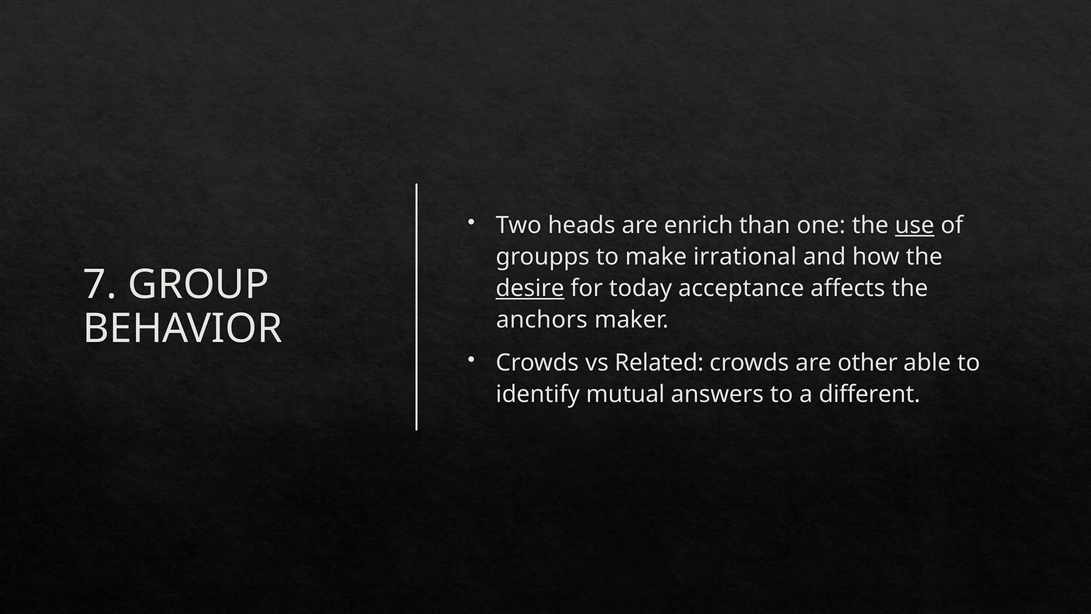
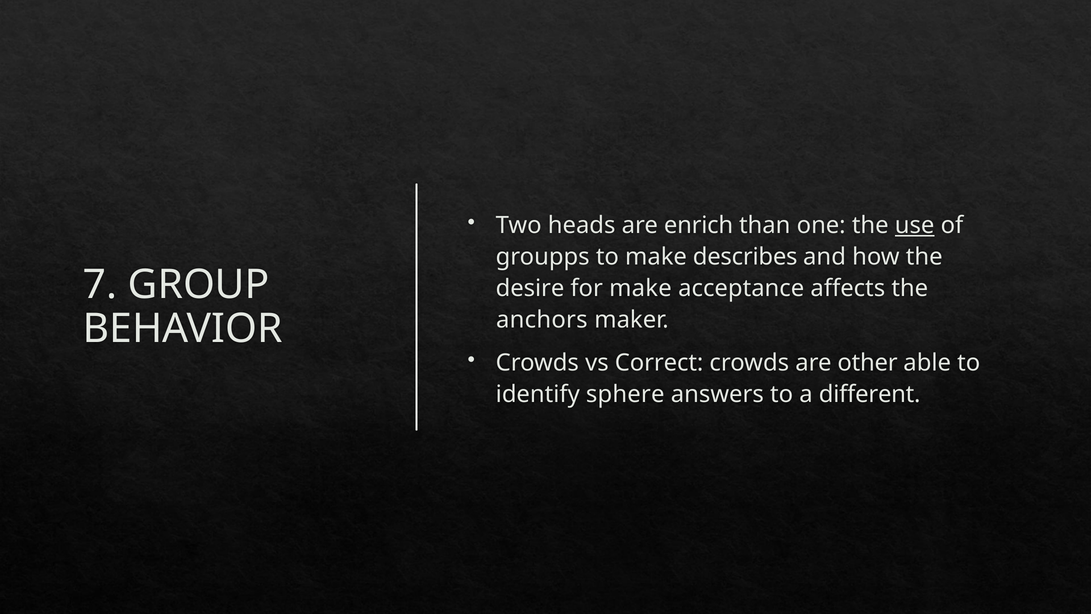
irrational: irrational -> describes
desire underline: present -> none
for today: today -> make
Related: Related -> Correct
mutual: mutual -> sphere
